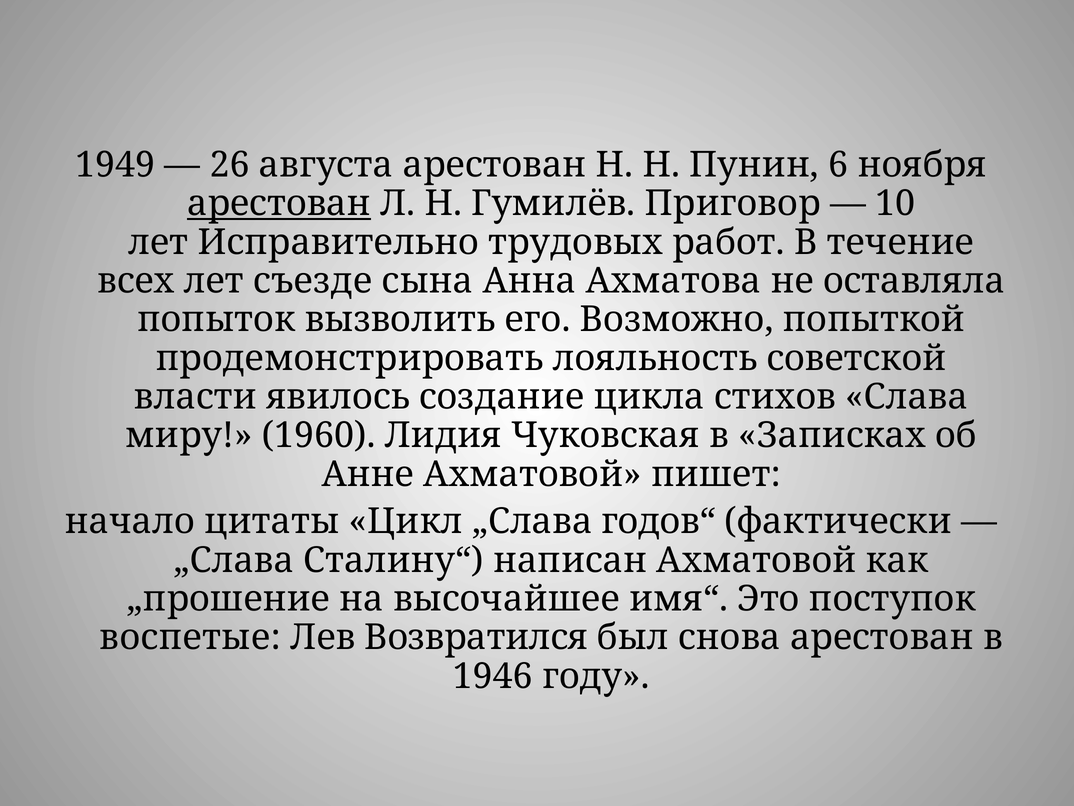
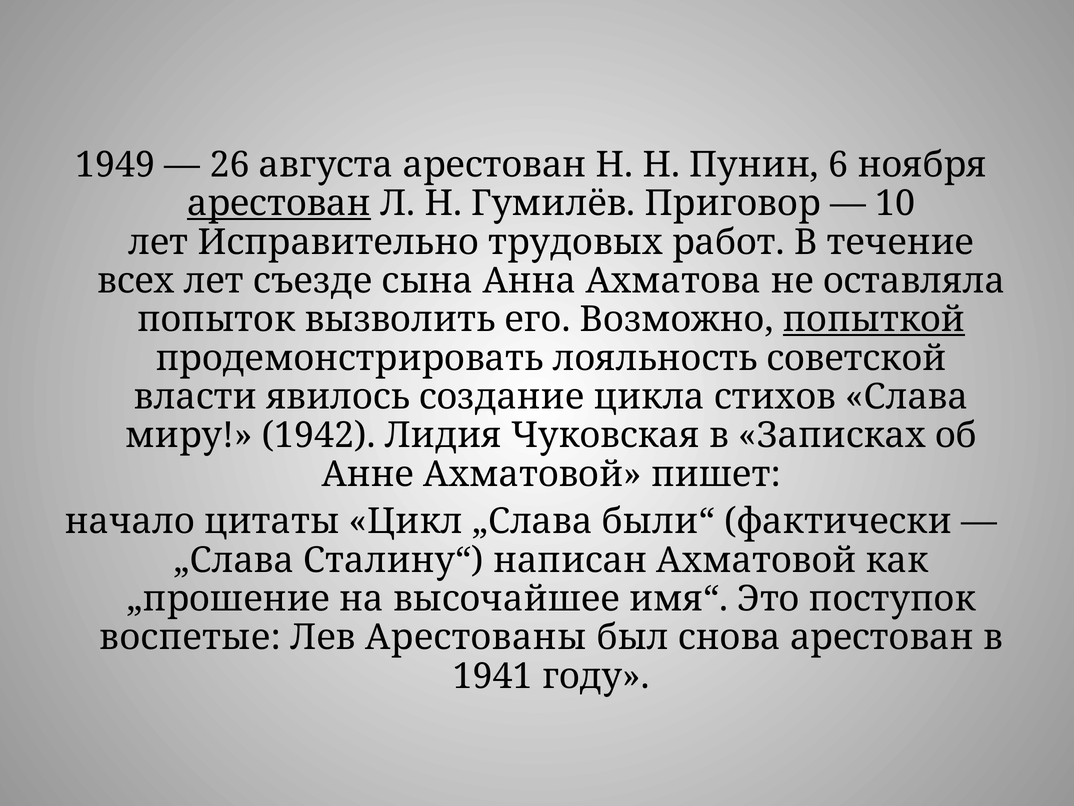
попыткой underline: none -> present
1960: 1960 -> 1942
годов“: годов“ -> были“
Возвратился: Возвратился -> Арестованы
1946: 1946 -> 1941
